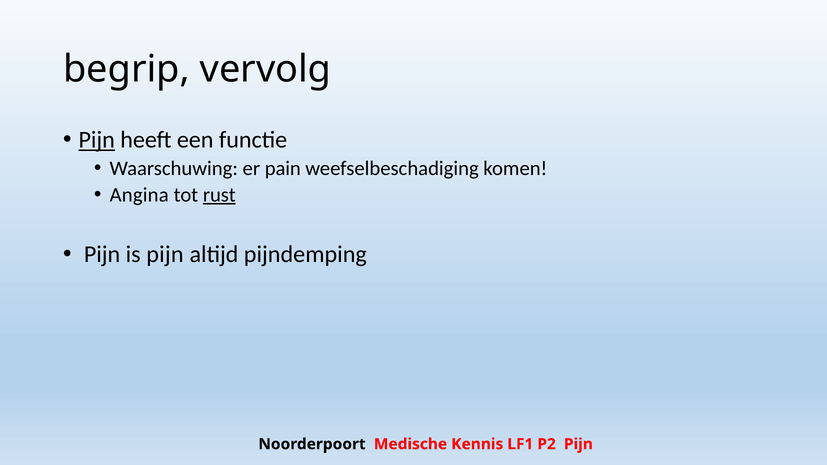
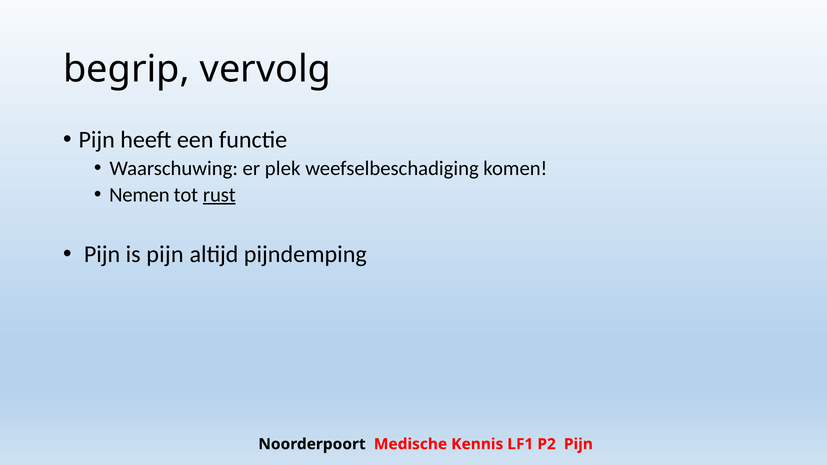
Pijn at (97, 140) underline: present -> none
pain: pain -> plek
Angina: Angina -> Nemen
